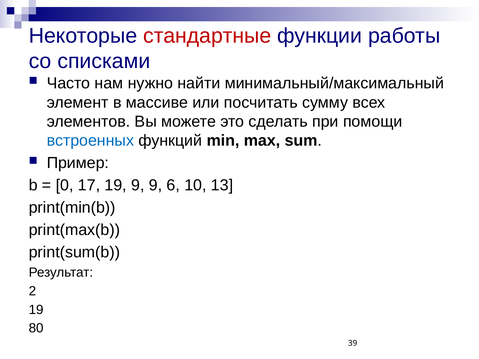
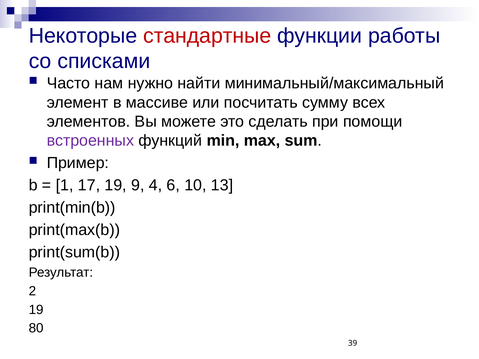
встроенных colour: blue -> purple
0: 0 -> 1
9 9: 9 -> 4
